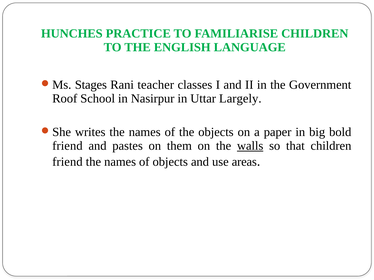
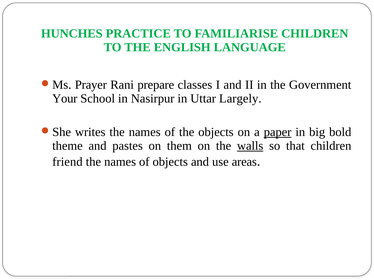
Stages: Stages -> Prayer
teacher: teacher -> prepare
Roof: Roof -> Your
paper underline: none -> present
friend at (67, 146): friend -> theme
